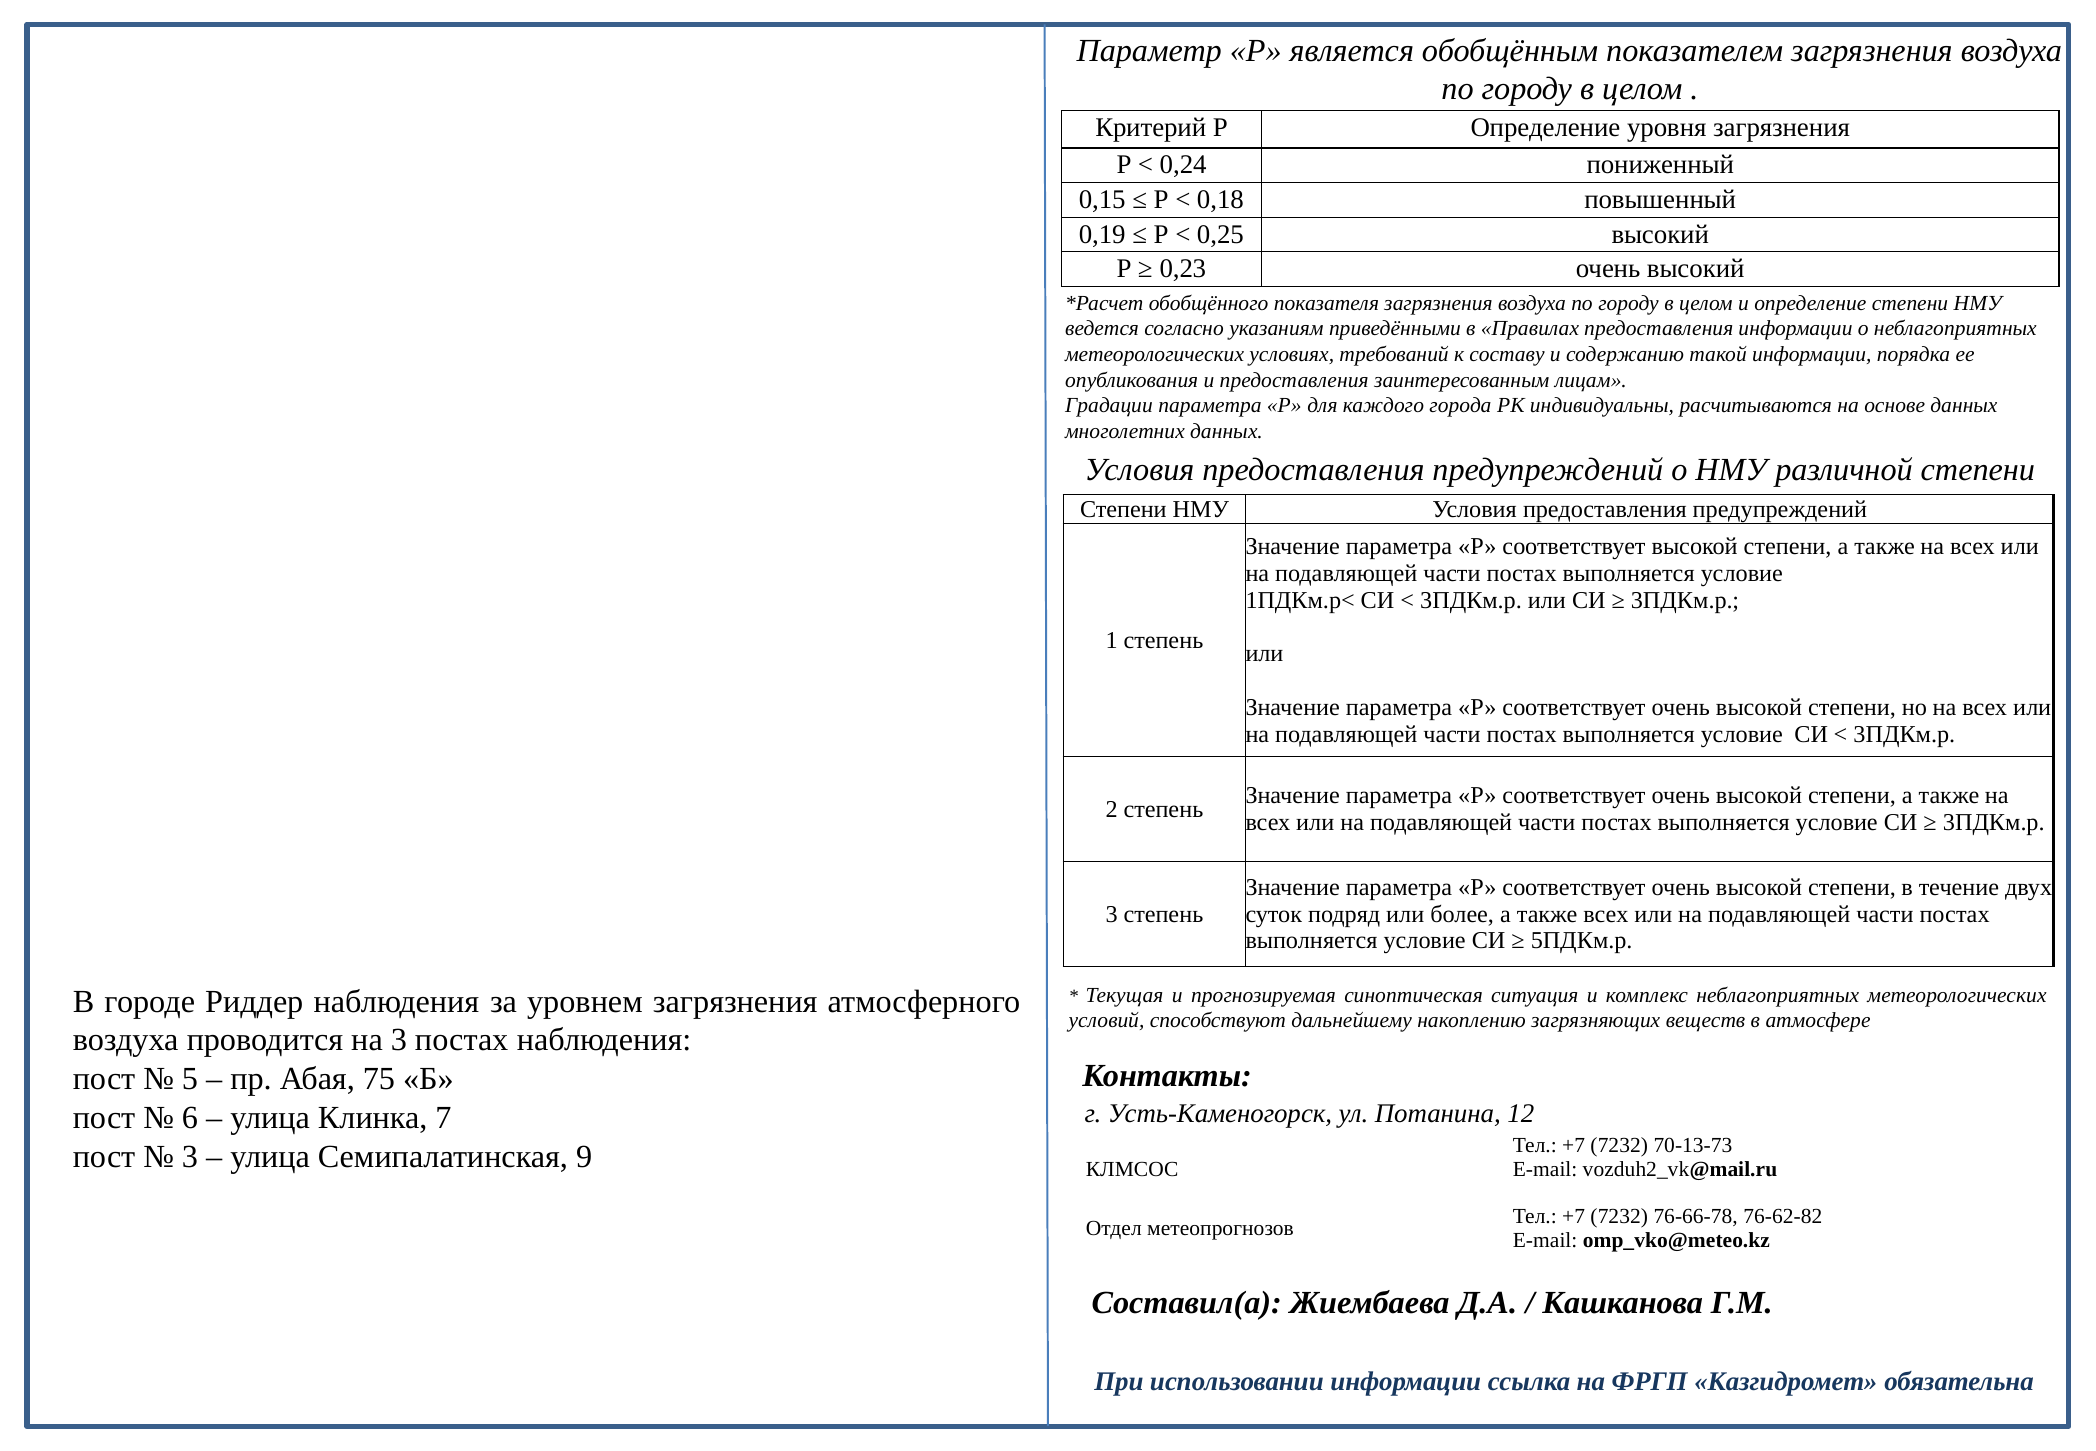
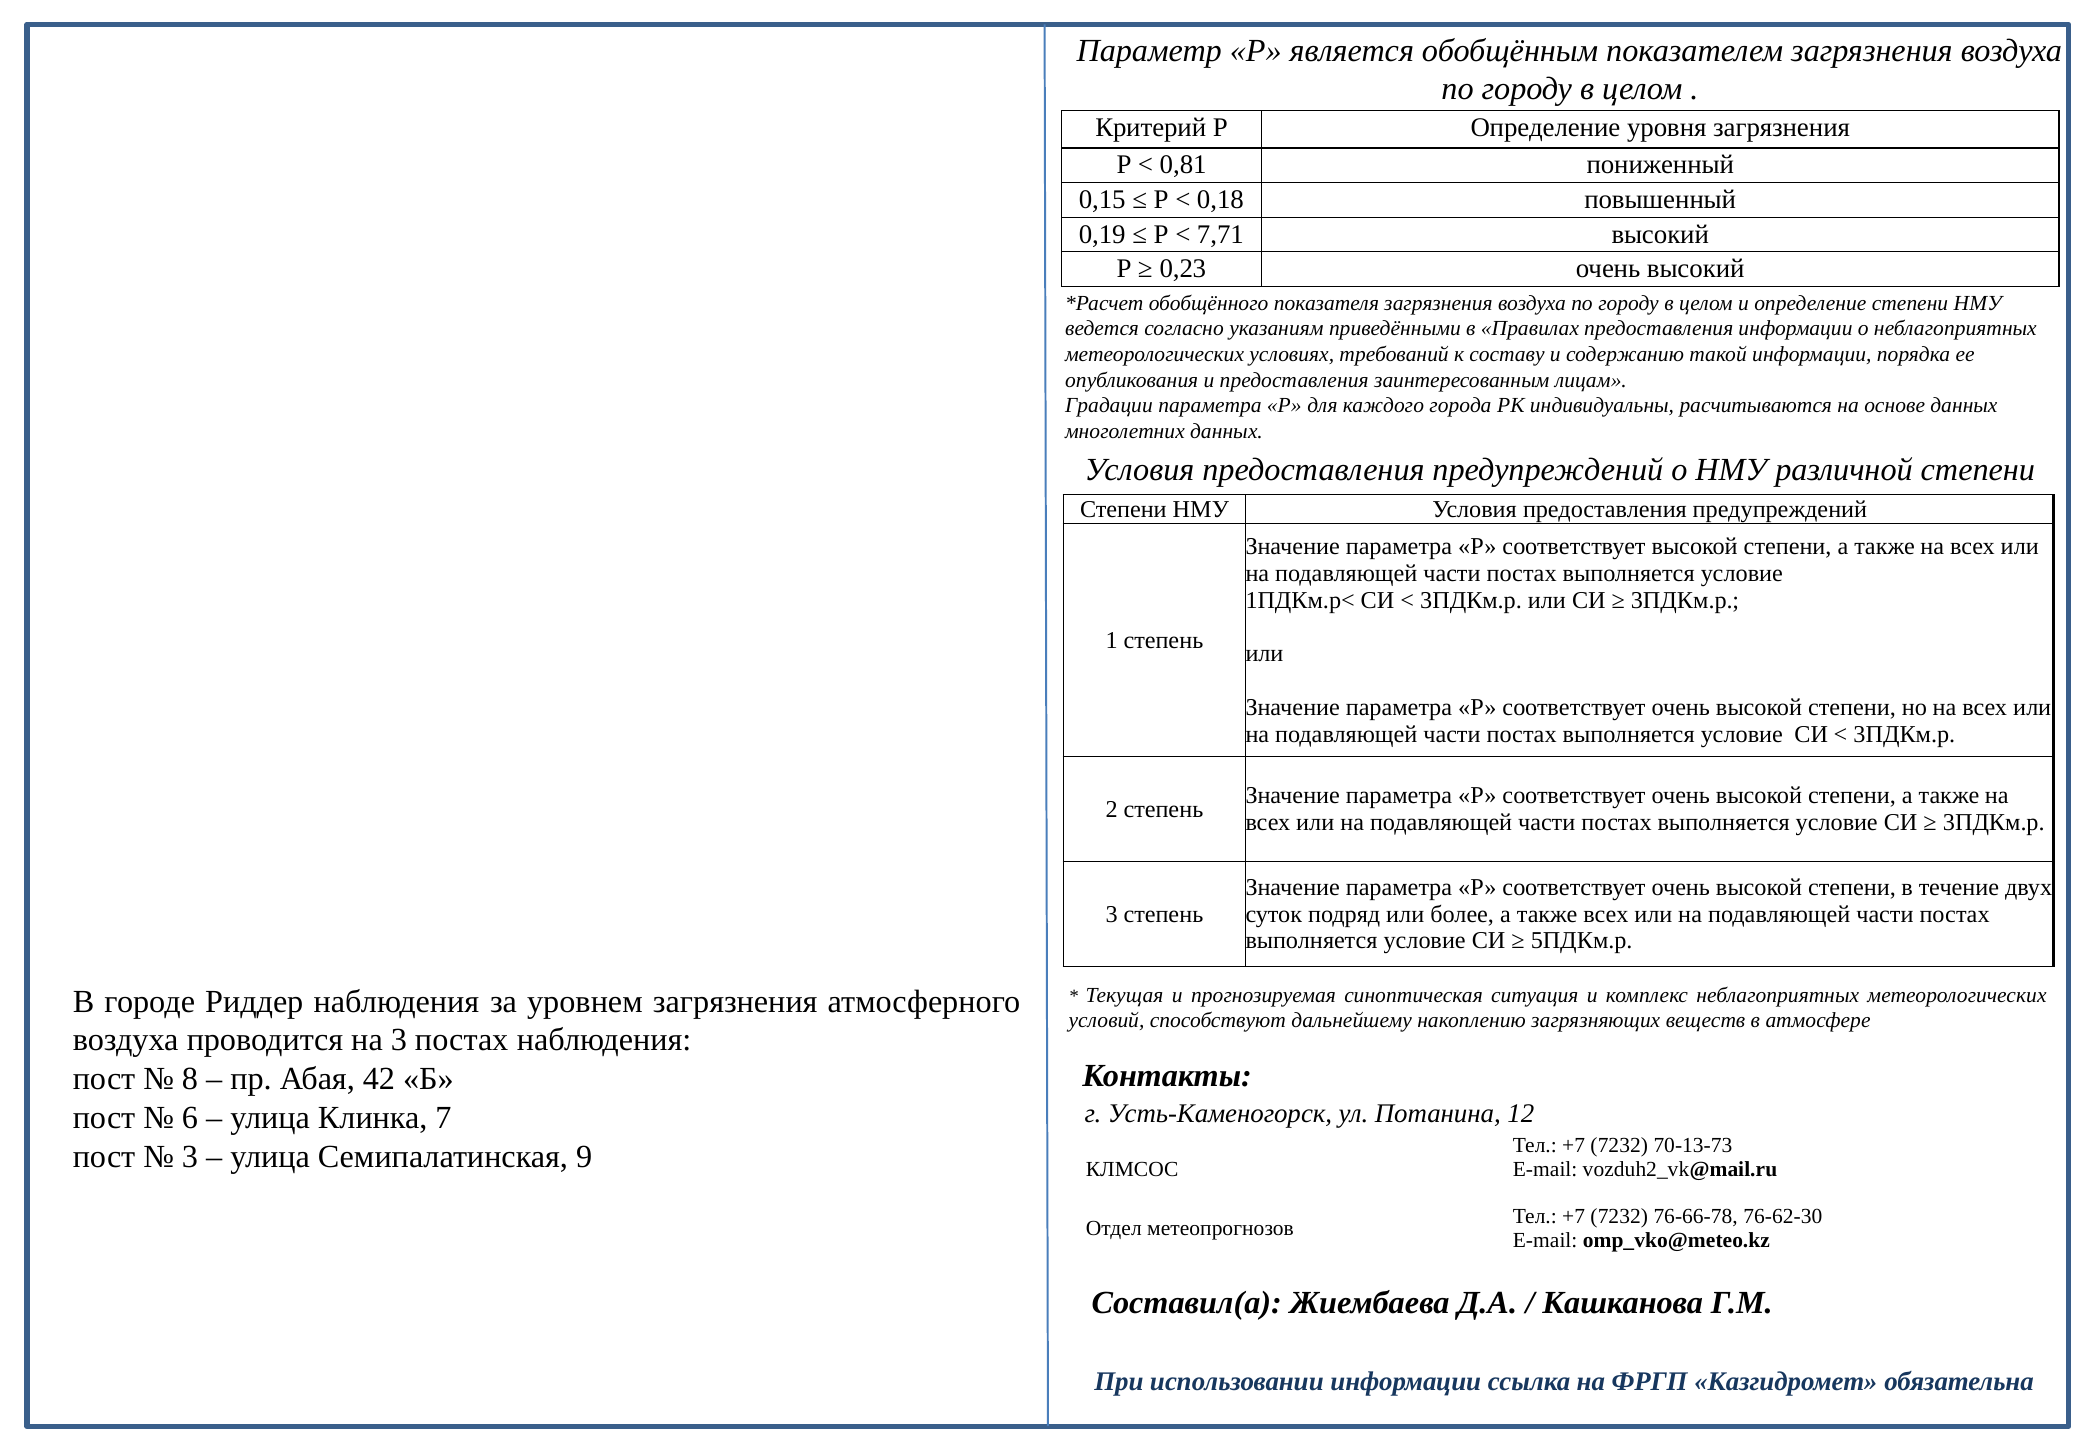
0,24: 0,24 -> 0,81
0,25: 0,25 -> 7,71
5: 5 -> 8
75: 75 -> 42
76-62-82: 76-62-82 -> 76-62-30
